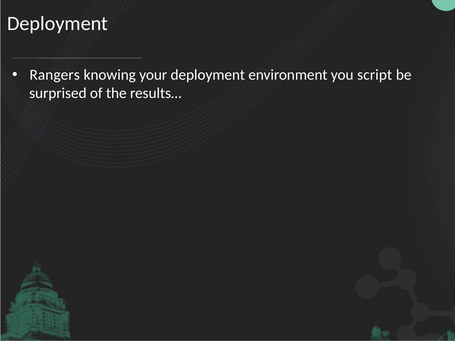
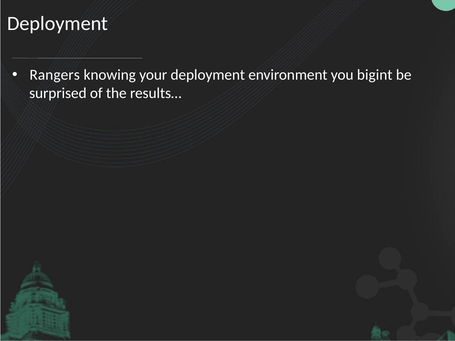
script: script -> bigint
